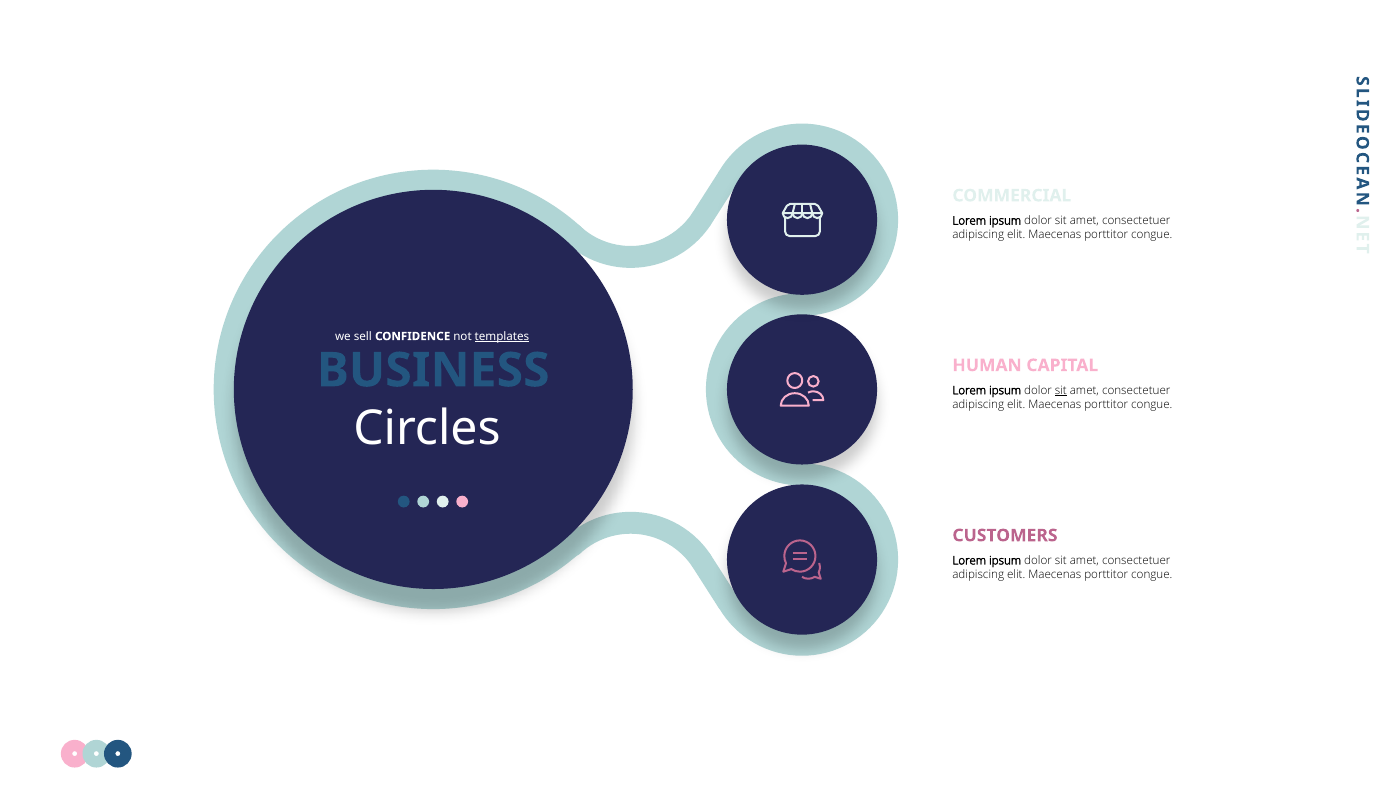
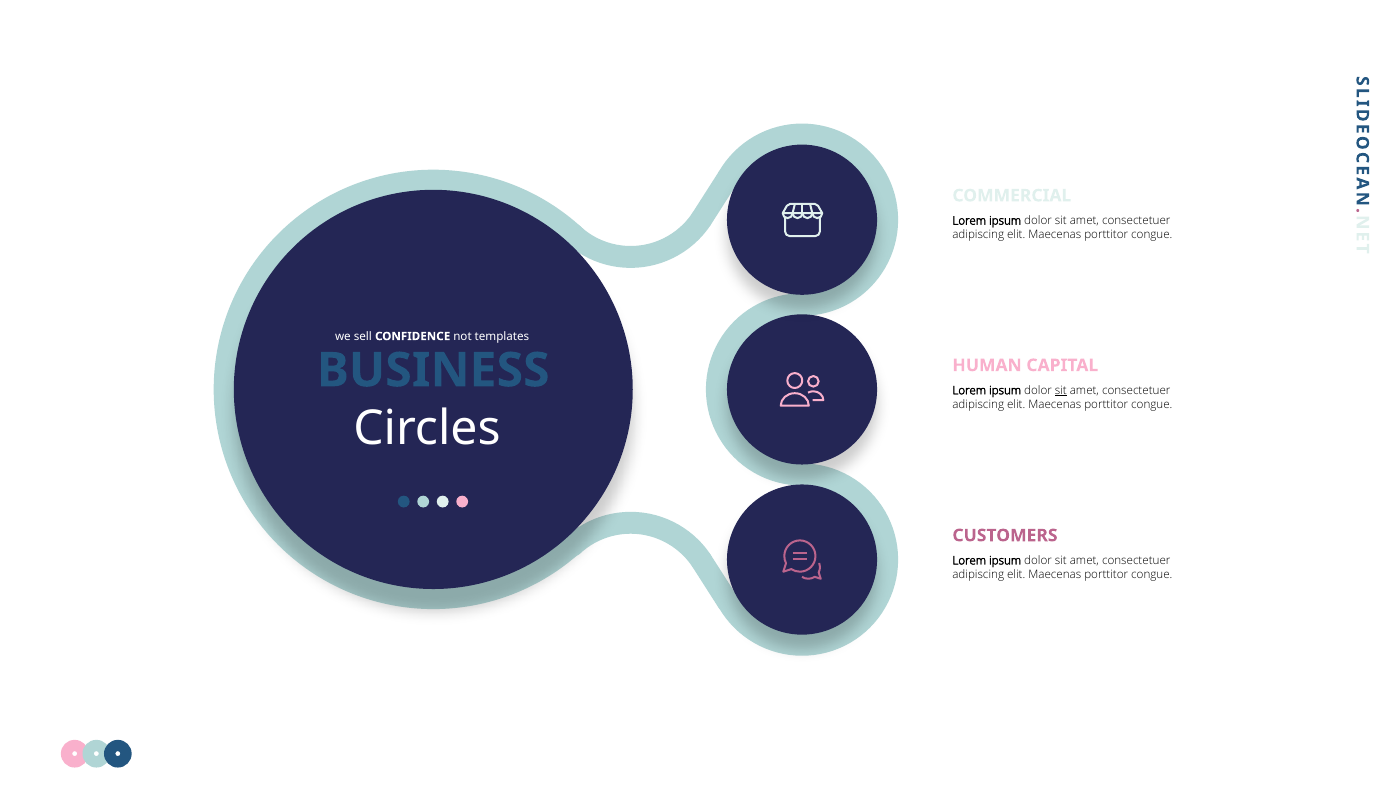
templates underline: present -> none
